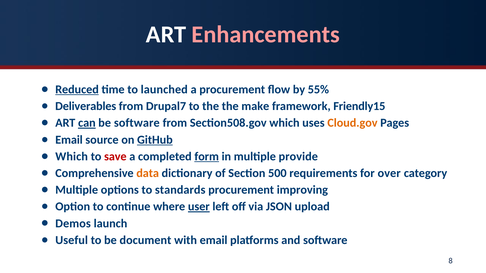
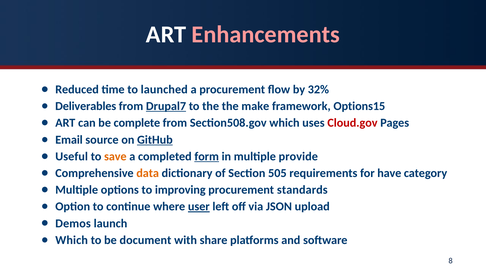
Reduced underline: present -> none
55%: 55% -> 32%
Drupal7 underline: none -> present
Friendly15: Friendly15 -> Options15
can underline: present -> none
be software: software -> complete
Cloud.gov colour: orange -> red
Which at (72, 157): Which -> Useful
save colour: red -> orange
500: 500 -> 505
over: over -> have
standards: standards -> improving
improving: improving -> standards
Useful at (72, 240): Useful -> Which
with email: email -> share
